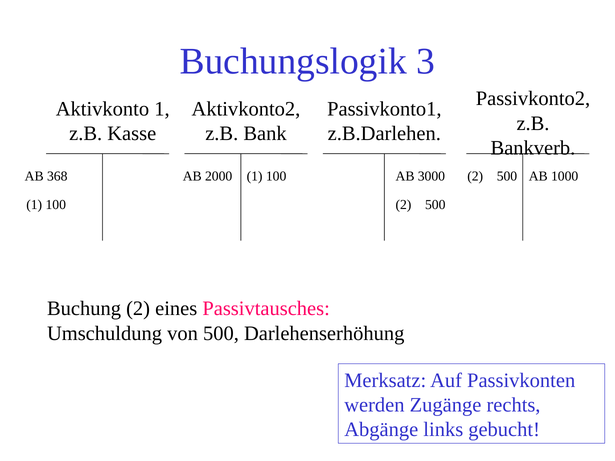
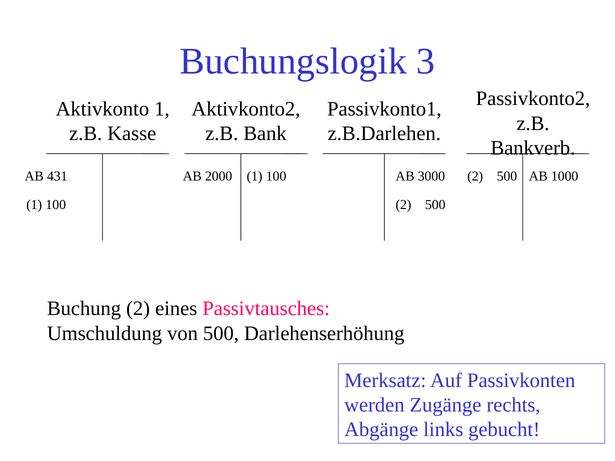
368: 368 -> 431
